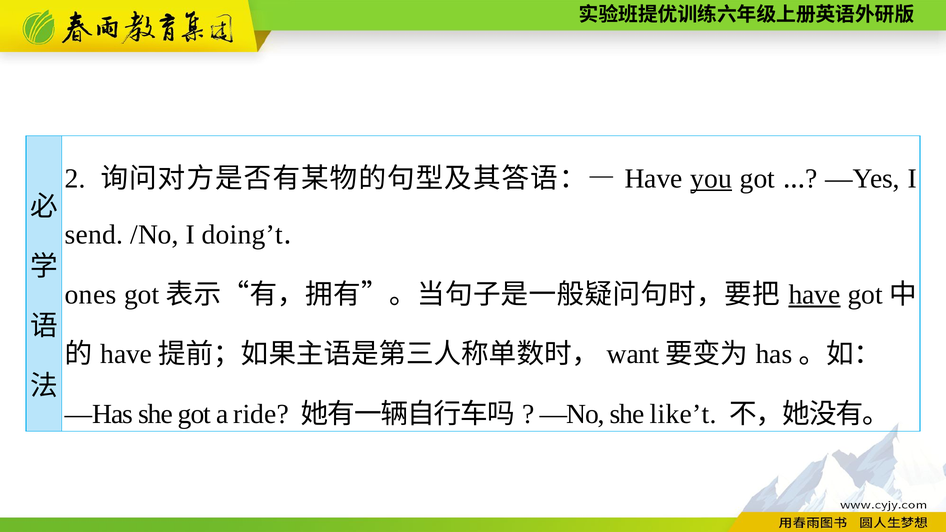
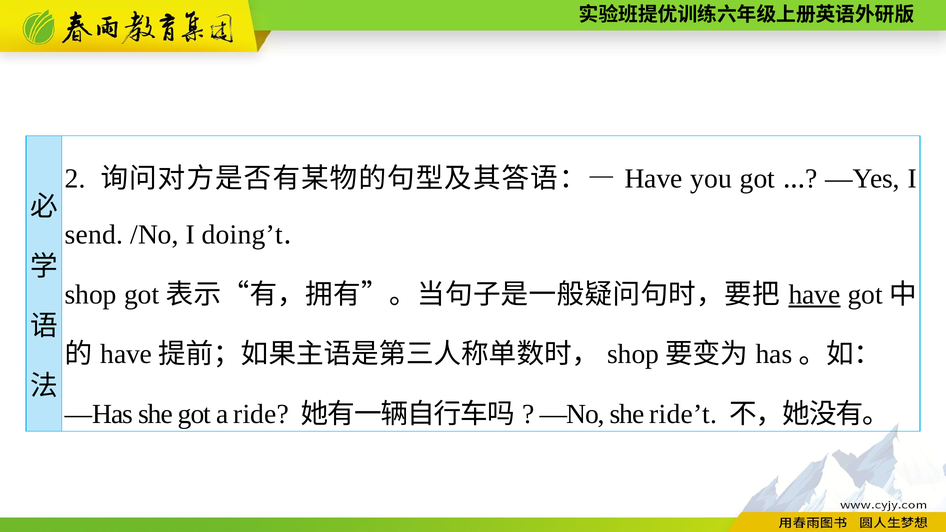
you underline: present -> none
ones at (91, 295): ones -> shop
want at (633, 355): want -> shop
like’t: like’t -> ride’t
